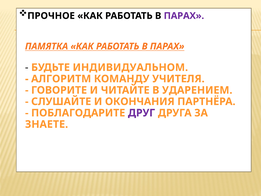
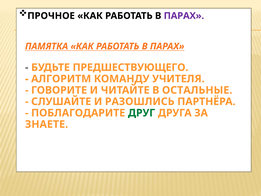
ИНДИВИДУАЛЬНОМ: ИНДИВИДУАЛЬНОМ -> ПРЕДШЕСТВУЮЩЕГО
УДАРЕНИЕМ: УДАРЕНИЕМ -> ОСТАЛЬНЫЕ
ОКОНЧАНИЯ: ОКОНЧАНИЯ -> РАЗОШЛИСЬ
ДРУГ colour: purple -> green
